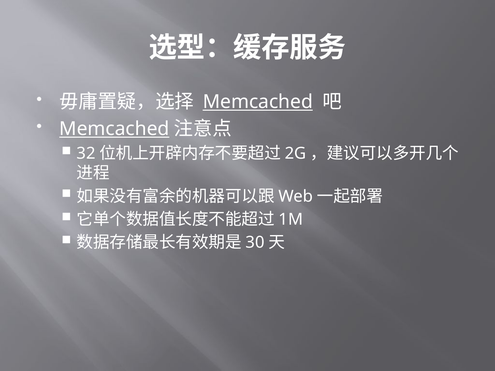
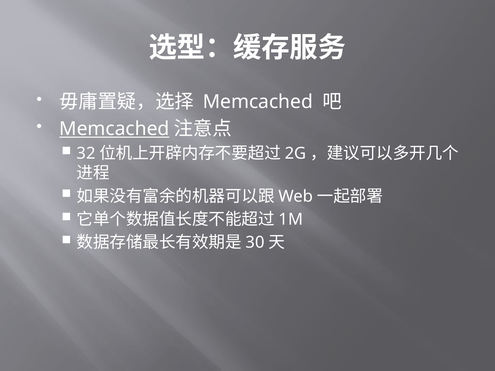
Memcached at (258, 102) underline: present -> none
